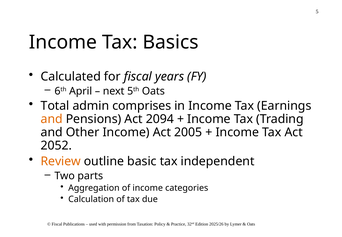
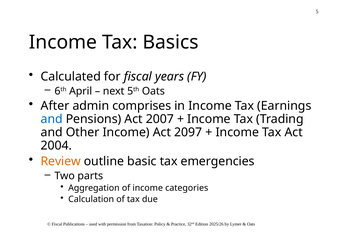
Total: Total -> After
and at (52, 119) colour: orange -> blue
2094: 2094 -> 2007
2005: 2005 -> 2097
2052: 2052 -> 2004
independent: independent -> emergencies
